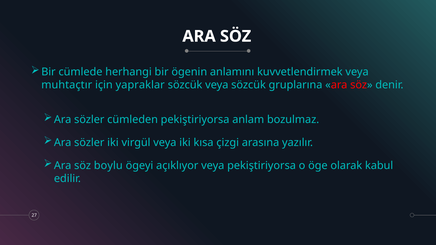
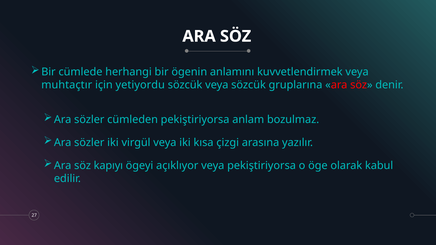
yapraklar: yapraklar -> yetiyordu
boylu: boylu -> kapıyı
